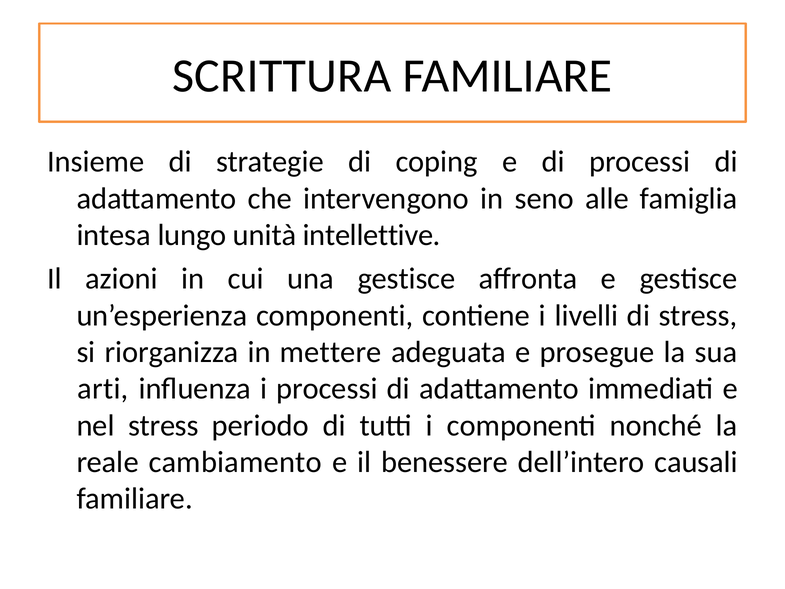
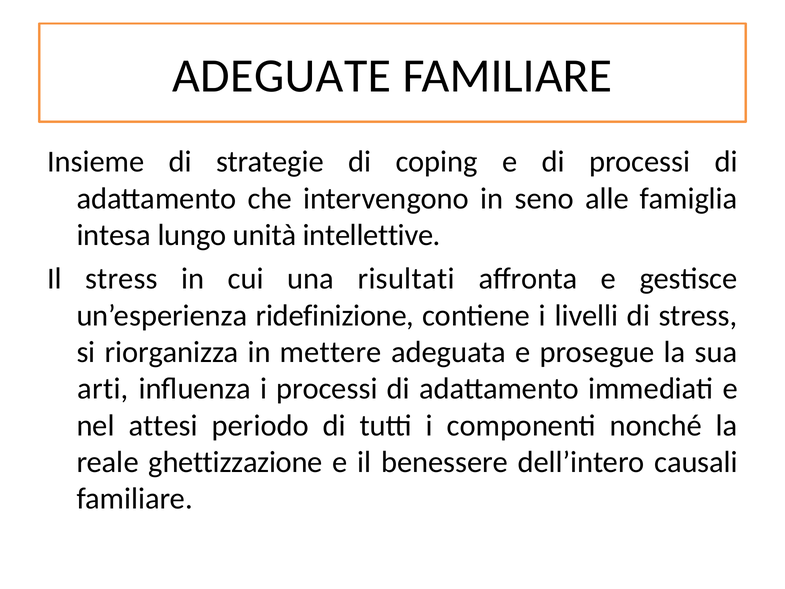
SCRITTURA: SCRITTURA -> ADEGUATE
Il azioni: azioni -> stress
una gestisce: gestisce -> risultati
un’esperienza componenti: componenti -> ridefinizione
nel stress: stress -> attesi
cambiamento: cambiamento -> ghettizzazione
